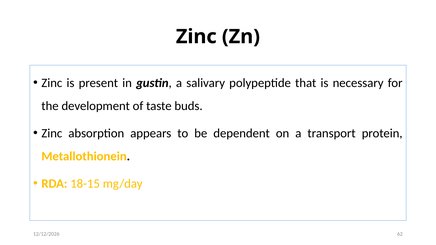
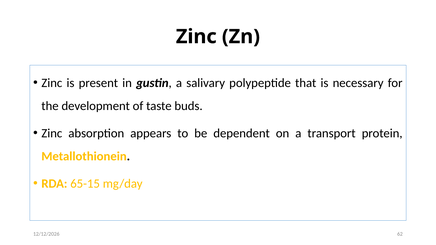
18-15: 18-15 -> 65-15
